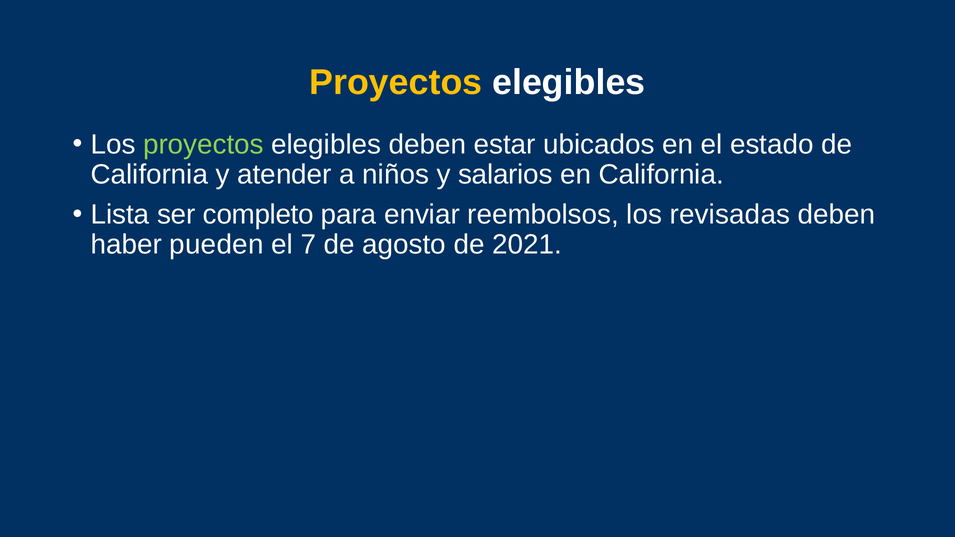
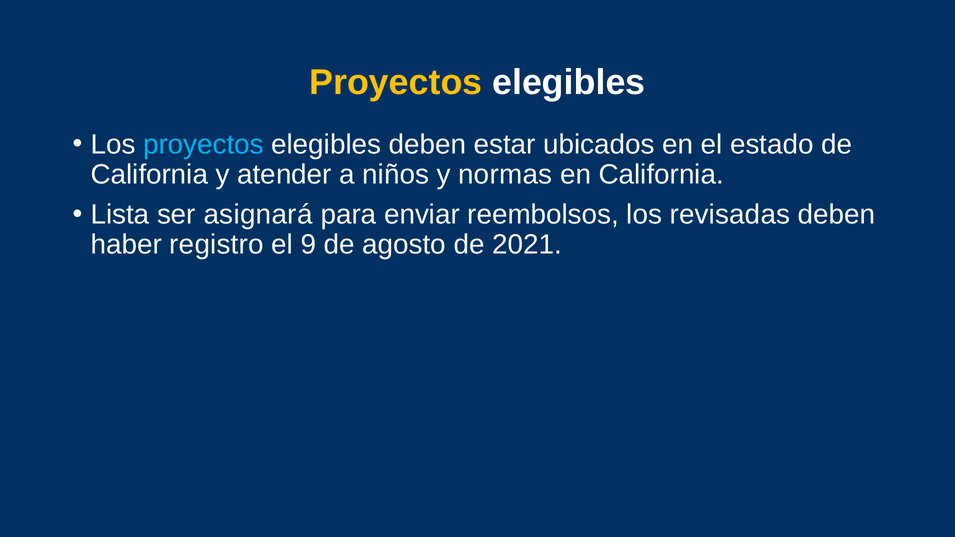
proyectos at (203, 144) colour: light green -> light blue
salarios: salarios -> normas
completo: completo -> asignará
pueden: pueden -> registro
7: 7 -> 9
